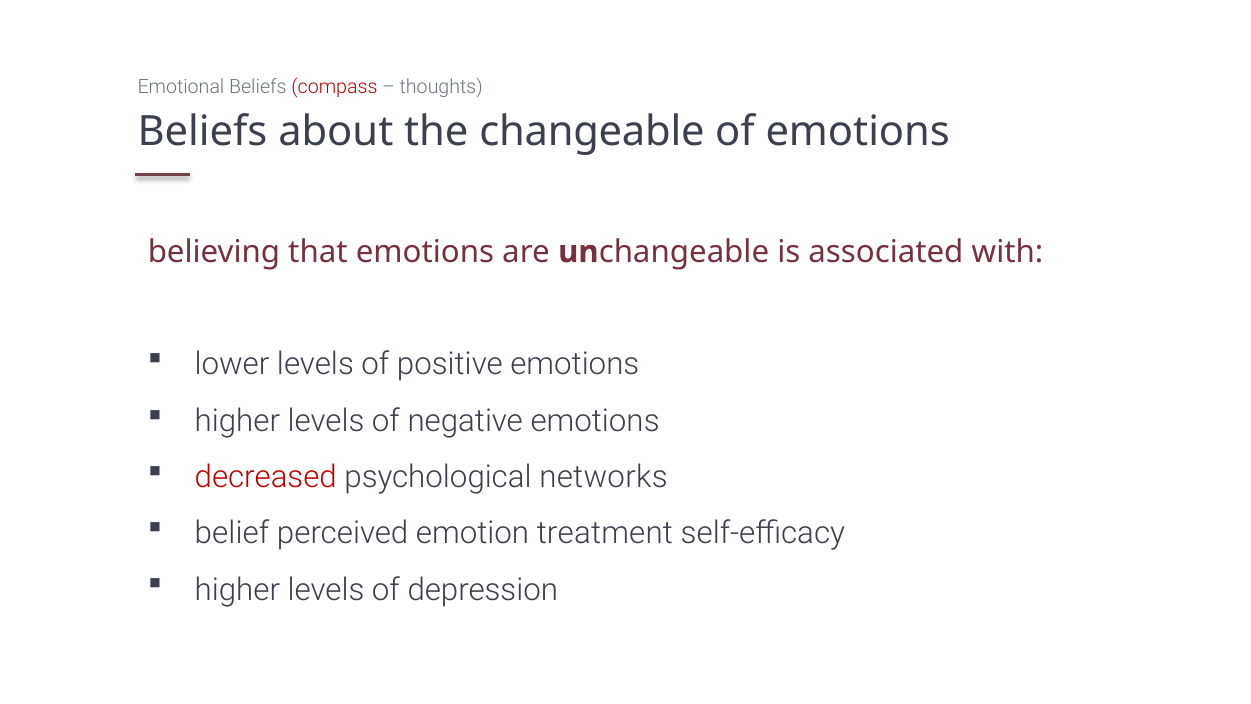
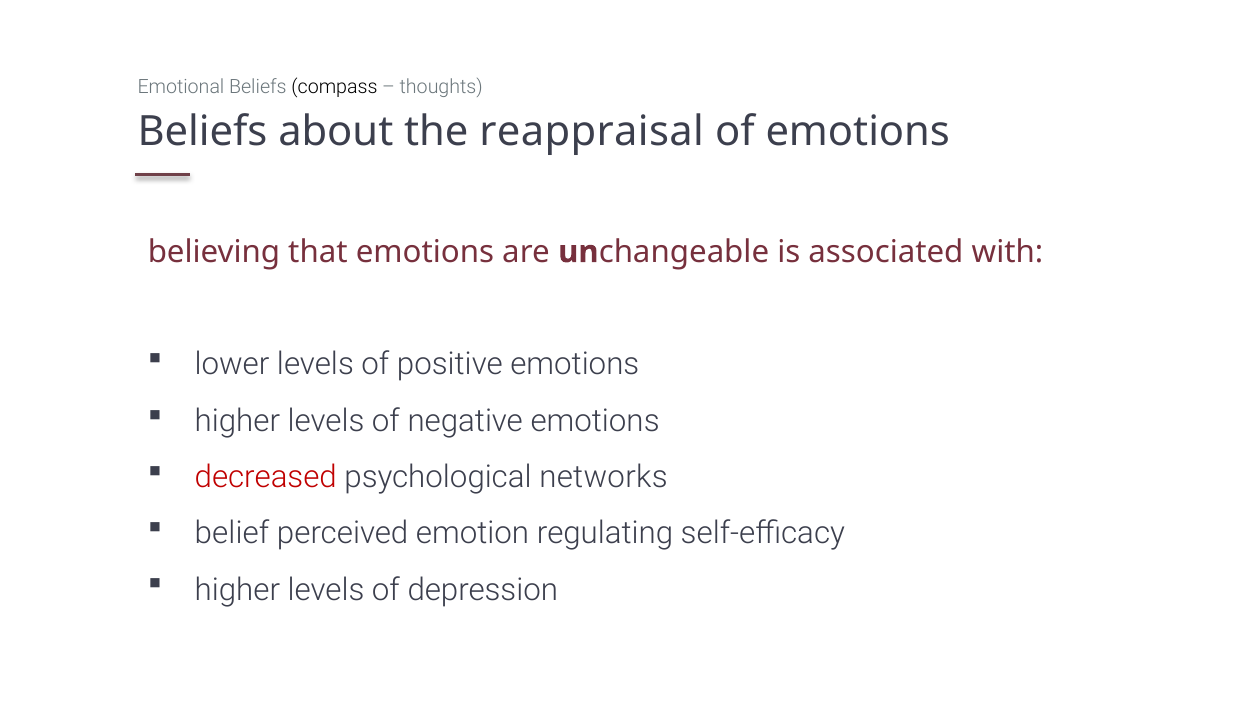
compass colour: red -> black
the changeable: changeable -> reappraisal
treatment: treatment -> regulating
